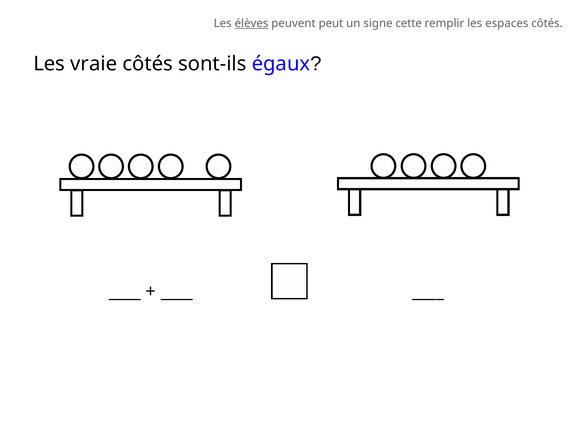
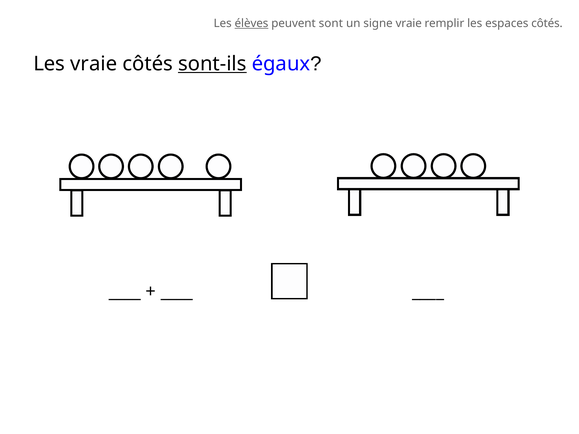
peut: peut -> sont
signe cette: cette -> vraie
sont-ils underline: none -> present
